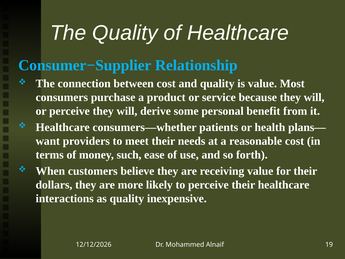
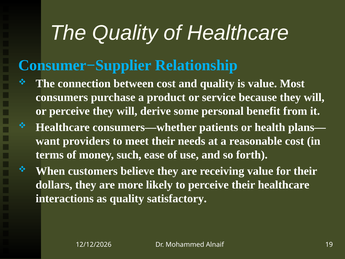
inexpensive: inexpensive -> satisfactory
